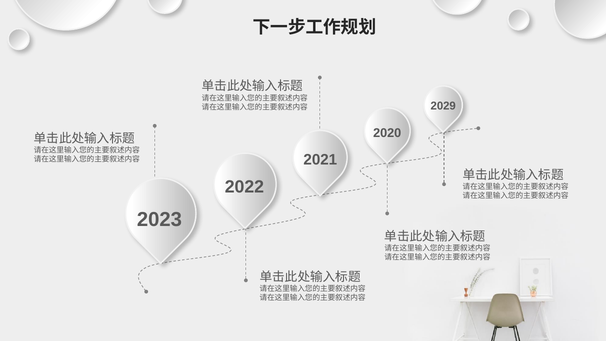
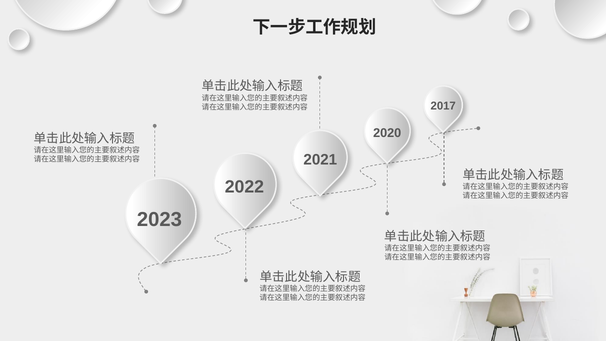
2029: 2029 -> 2017
